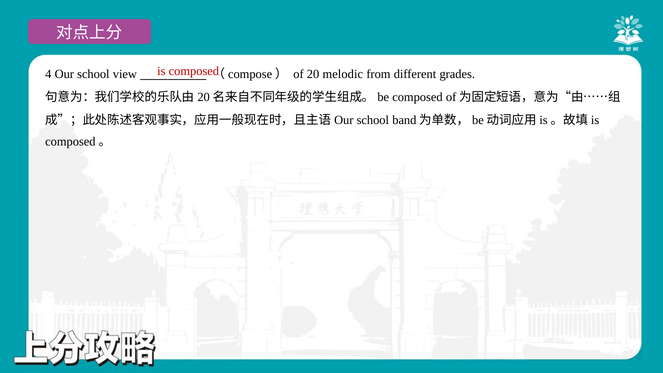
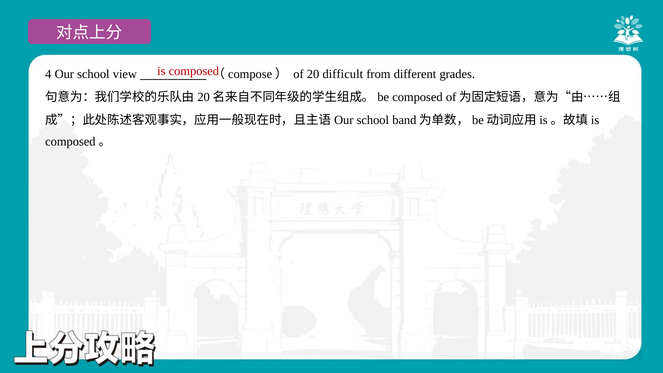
melodic: melodic -> difficult
